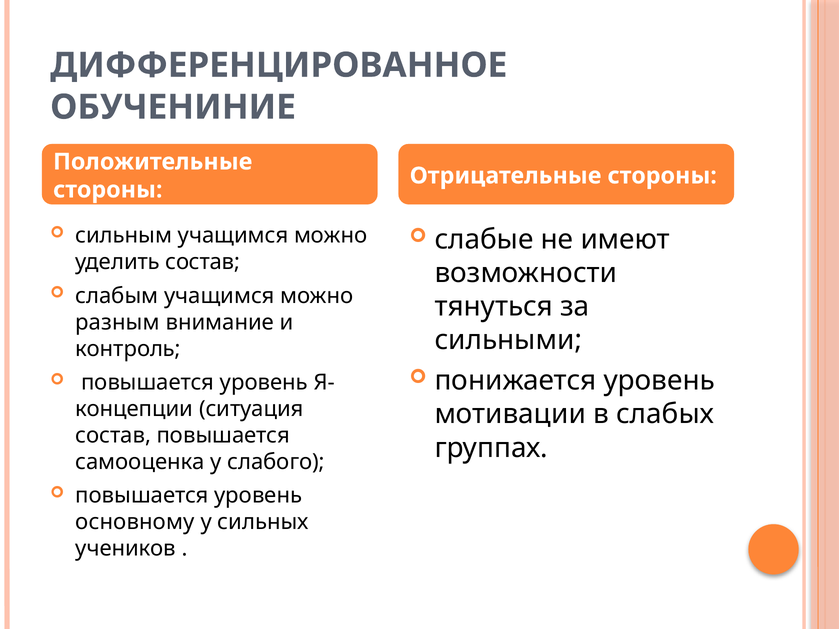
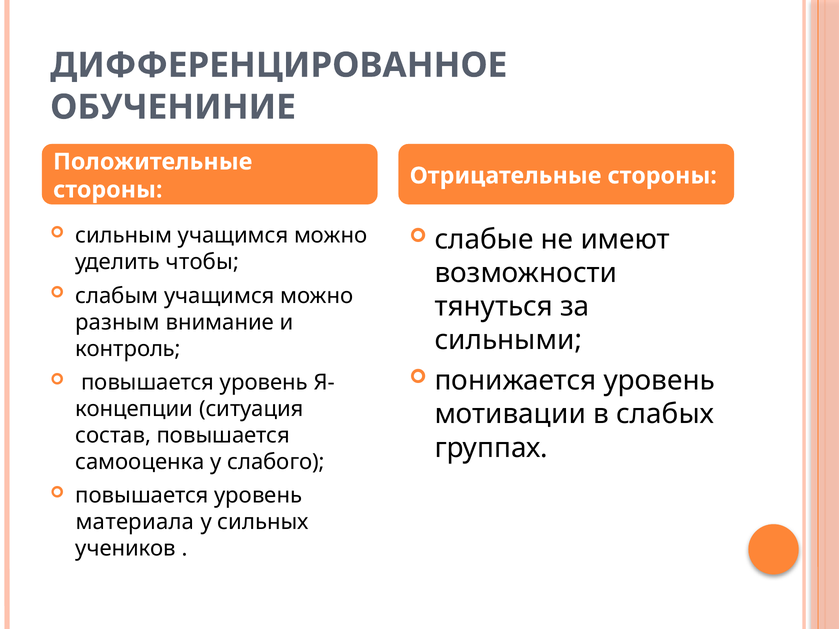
уделить состав: состав -> чтобы
основному: основному -> материала
